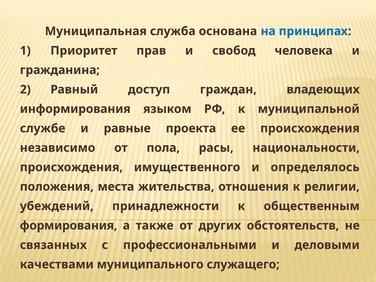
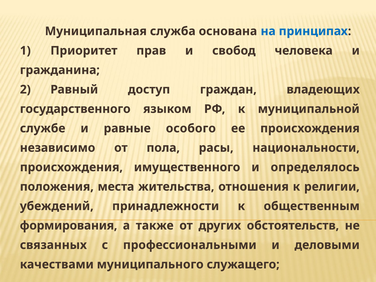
информирования: информирования -> государственного
проекта: проекта -> особого
